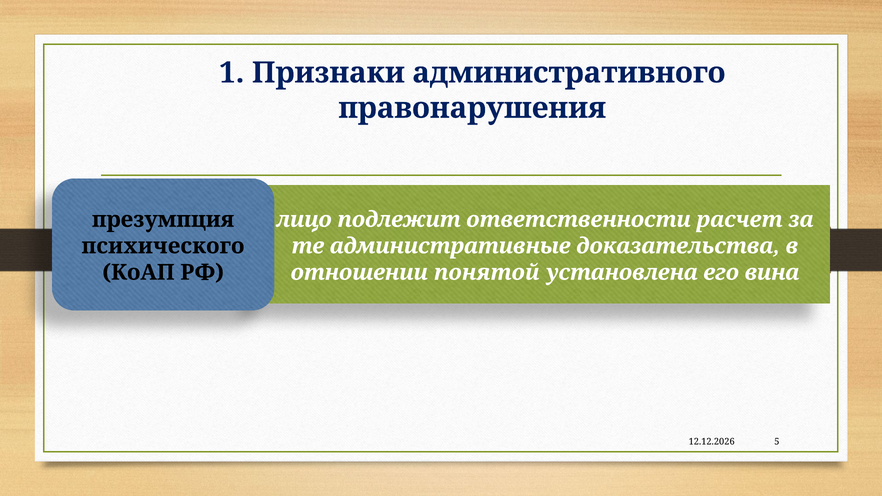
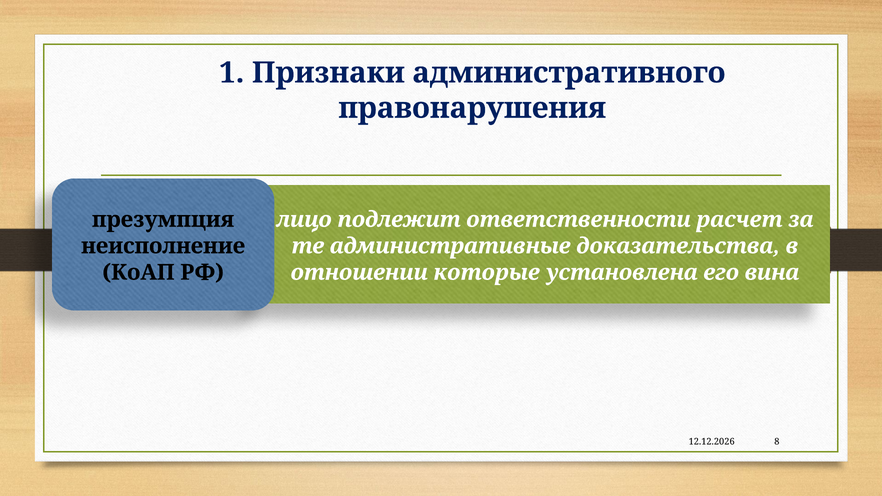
психического: психического -> неисполнение
понятой: понятой -> которые
5: 5 -> 8
